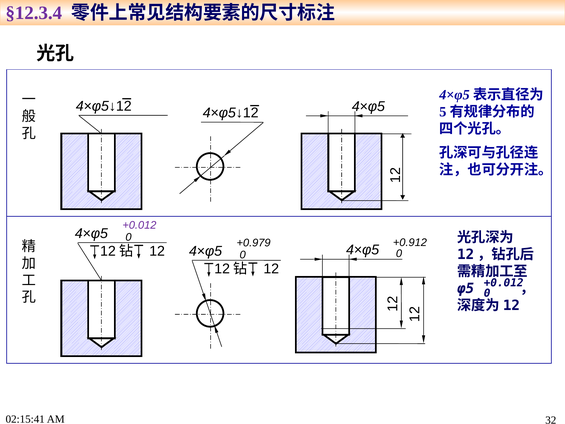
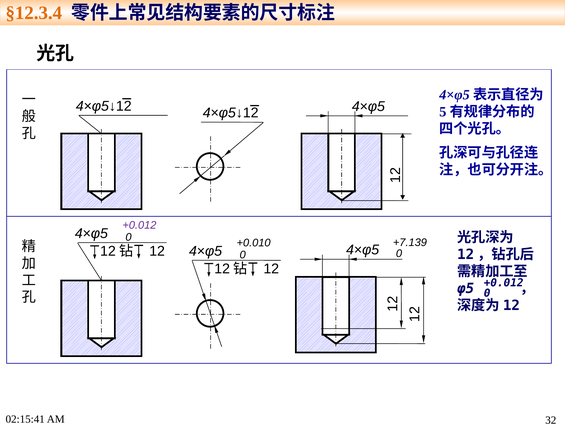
§12.3.4 colour: purple -> orange
+0.912: +0.912 -> +7.139
+0.979: +0.979 -> +0.010
